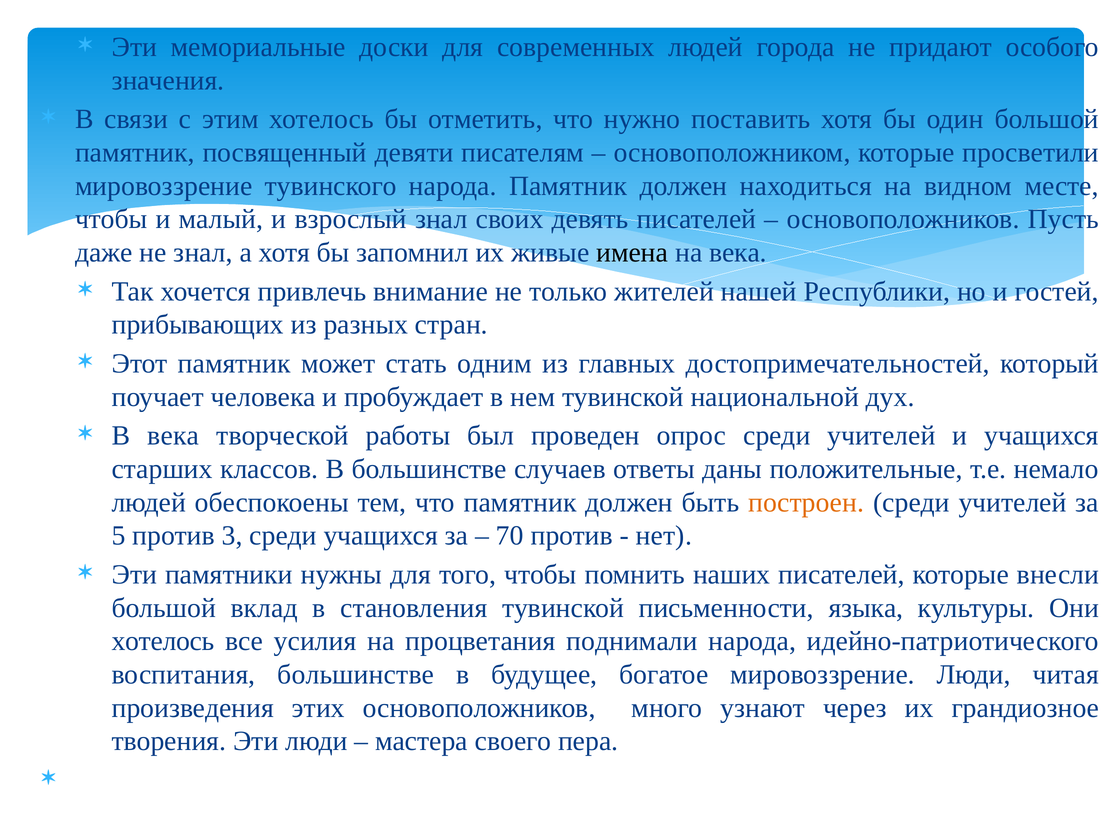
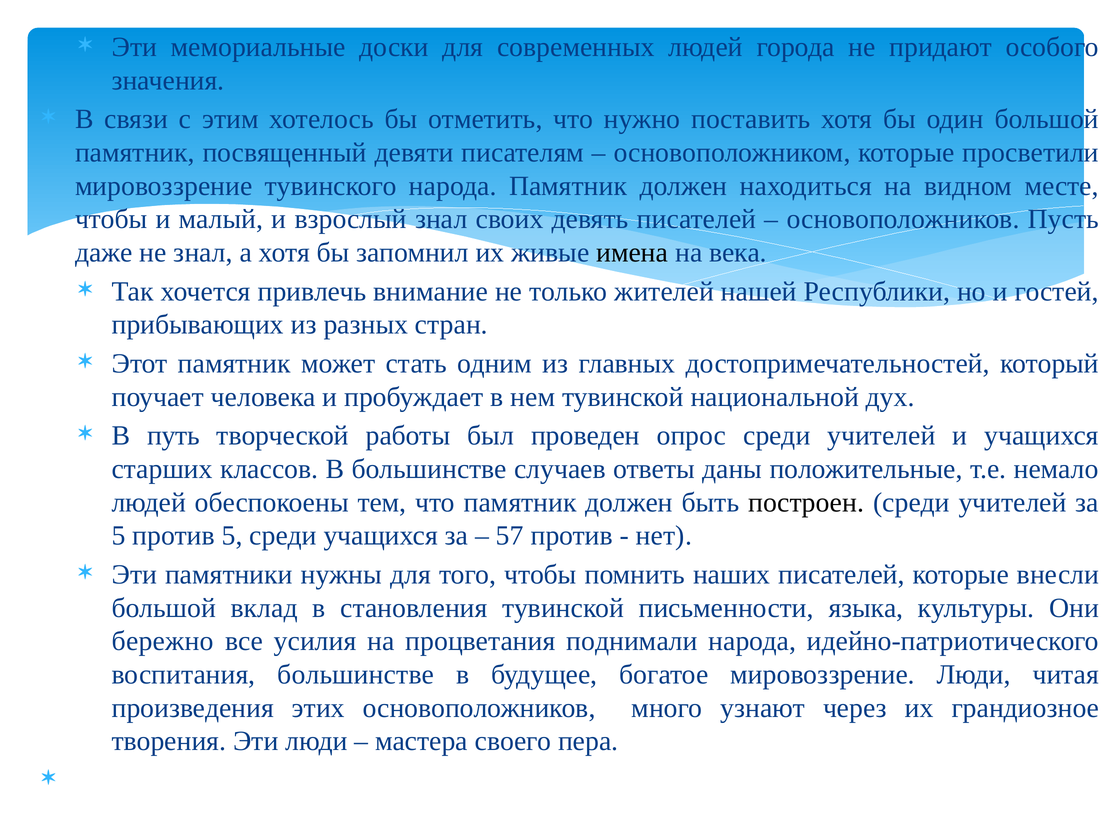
В века: века -> путь
построен colour: orange -> black
против 3: 3 -> 5
70: 70 -> 57
хотелось at (163, 641): хотелось -> бережно
